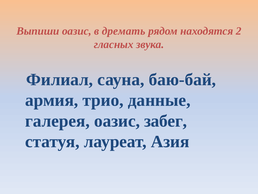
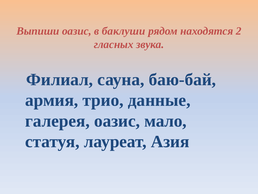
дремать: дремать -> баклуши
забег: забег -> мало
